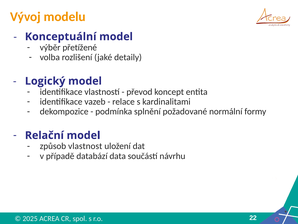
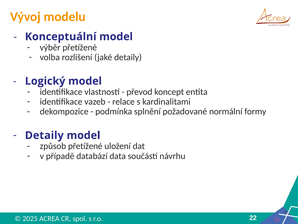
Relační at (44, 135): Relační -> Detaily
způsob vlastnost: vlastnost -> přetížené
